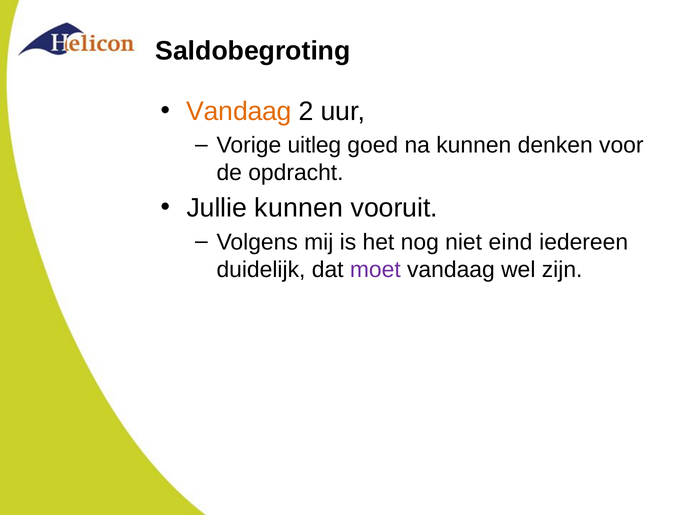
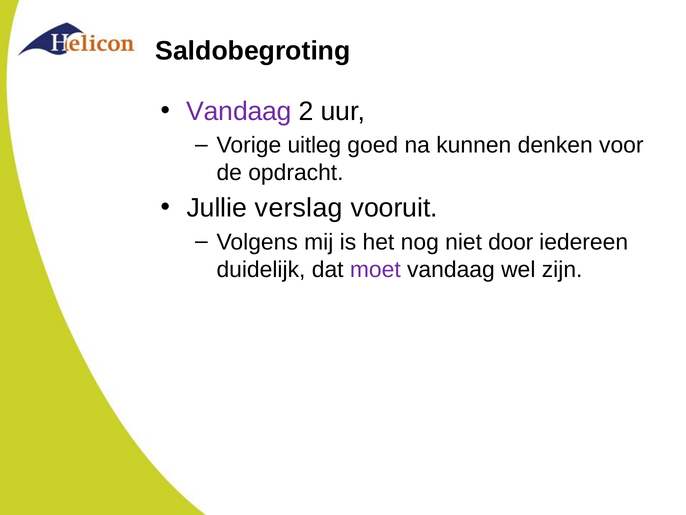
Vandaag at (239, 111) colour: orange -> purple
Jullie kunnen: kunnen -> verslag
eind: eind -> door
